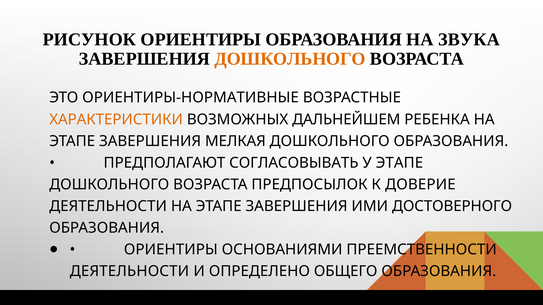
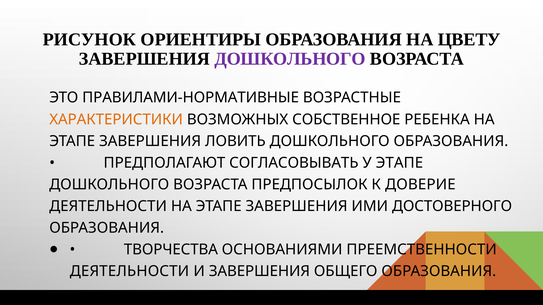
ЗВУКА: ЗВУКА -> ЦВЕТУ
ДОШКОЛЬНОГО at (290, 59) colour: orange -> purple
ОРИЕНТИРЫ-НОРМАТИВНЫЕ: ОРИЕНТИРЫ-НОРМАТИВНЫЕ -> ПРАВИЛАМИ-НОРМАТИВНЫЕ
ДАЛЬНЕЙШЕМ: ДАЛЬНЕЙШЕМ -> СОБСТВЕННОЕ
МЕЛКАЯ: МЕЛКАЯ -> ЛОВИТЬ
ОРИЕНТИРЫ at (171, 250): ОРИЕНТИРЫ -> ТВОРЧЕСТВА
И ОПРЕДЕЛЕНО: ОПРЕДЕЛЕНО -> ЗАВЕРШЕНИЯ
